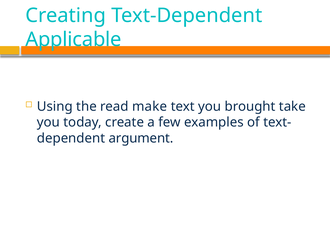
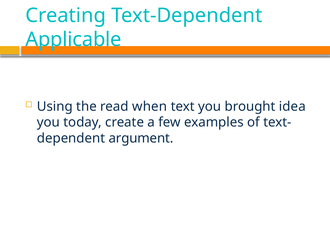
make: make -> when
take: take -> idea
